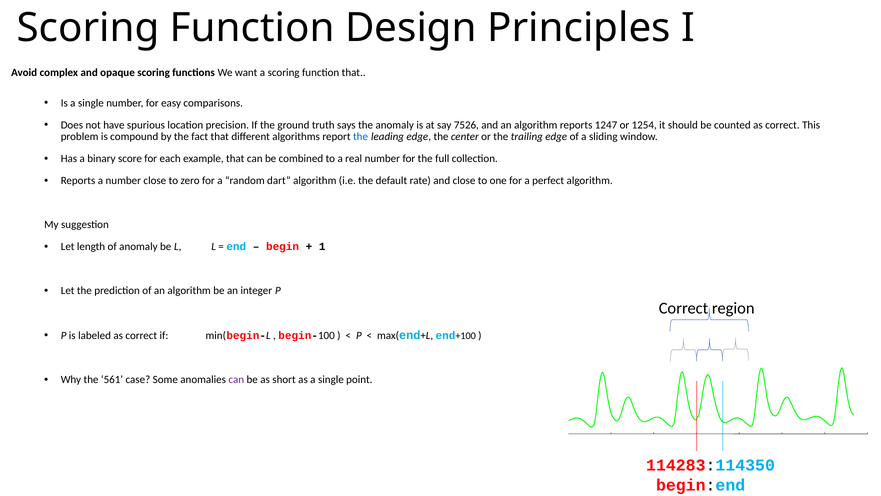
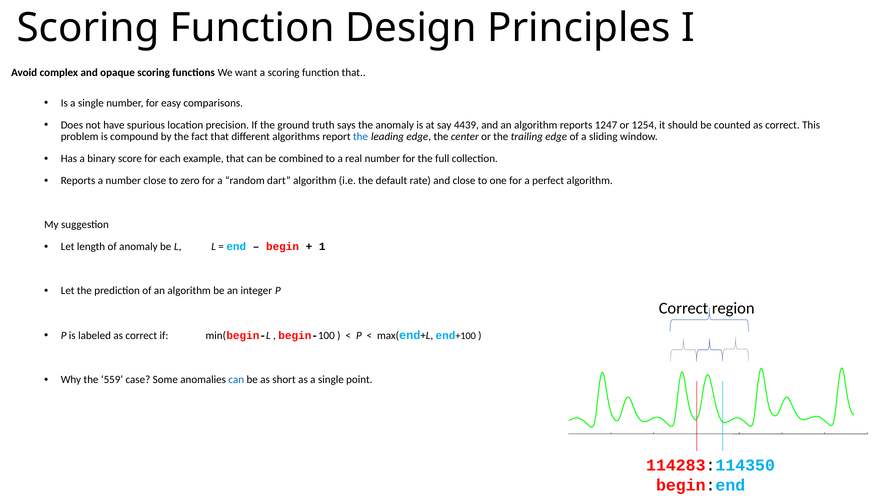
7526: 7526 -> 4439
561: 561 -> 559
can at (236, 379) colour: purple -> blue
